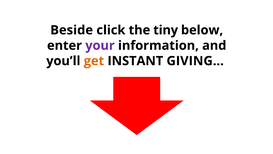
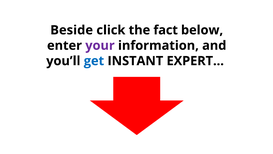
tiny: tiny -> fact
get colour: orange -> blue
GIVING…: GIVING… -> EXPERT…
